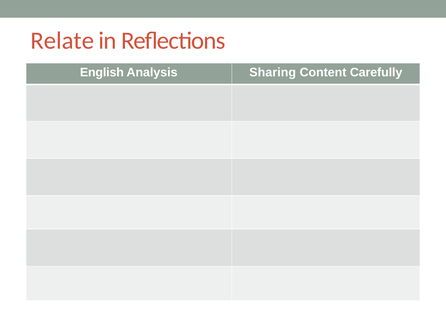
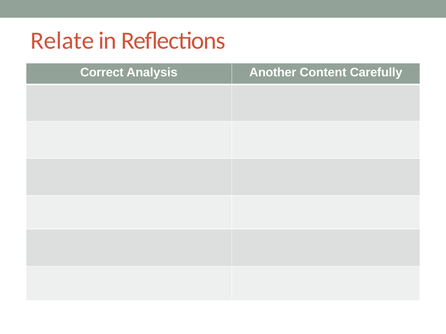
English: English -> Correct
Sharing: Sharing -> Another
